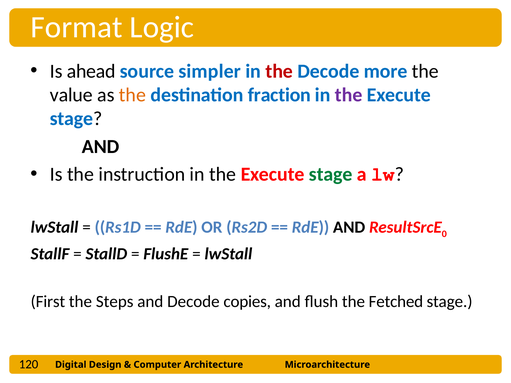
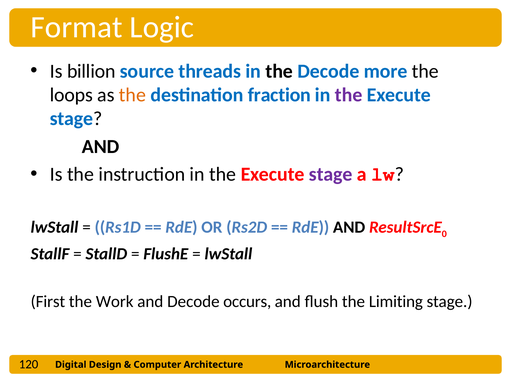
ahead: ahead -> billion
simpler: simpler -> threads
the at (279, 71) colour: red -> black
value: value -> loops
stage at (331, 174) colour: green -> purple
Steps: Steps -> Work
copies: copies -> occurs
Fetched: Fetched -> Limiting
